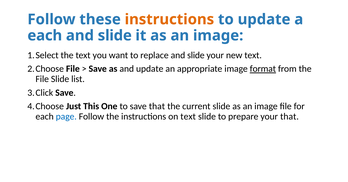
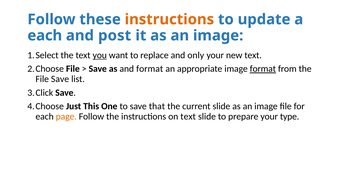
slide at (115, 35): slide -> post
you underline: none -> present
replace and slide: slide -> only
and update: update -> format
File Slide: Slide -> Save
page colour: blue -> orange
your that: that -> type
